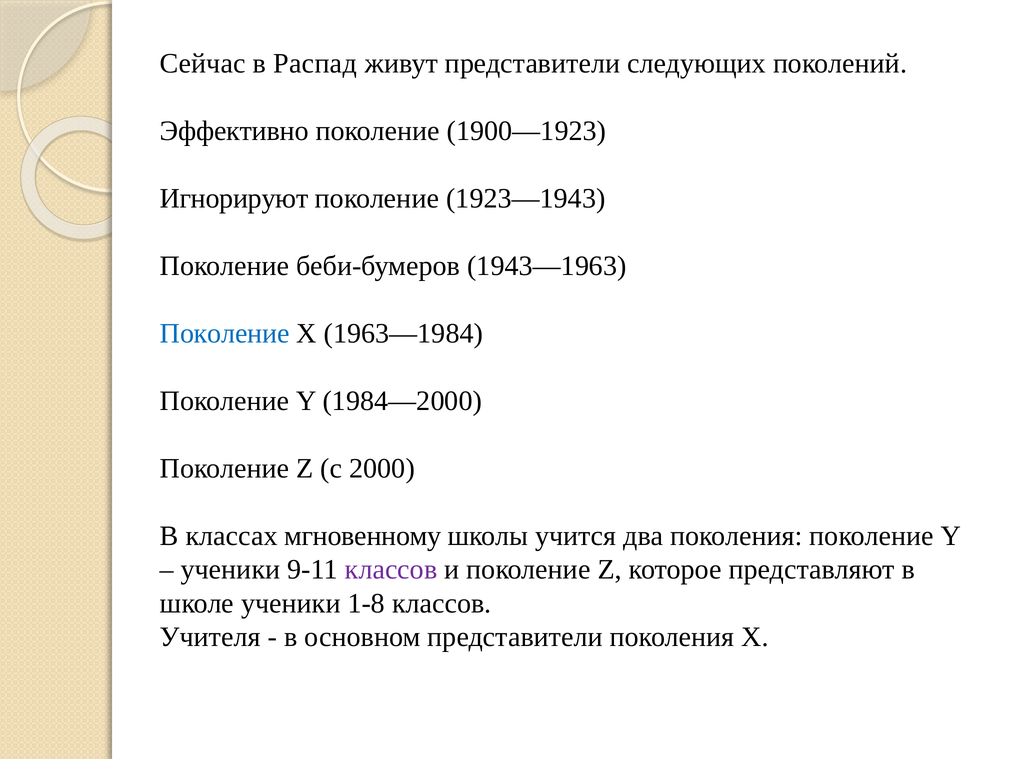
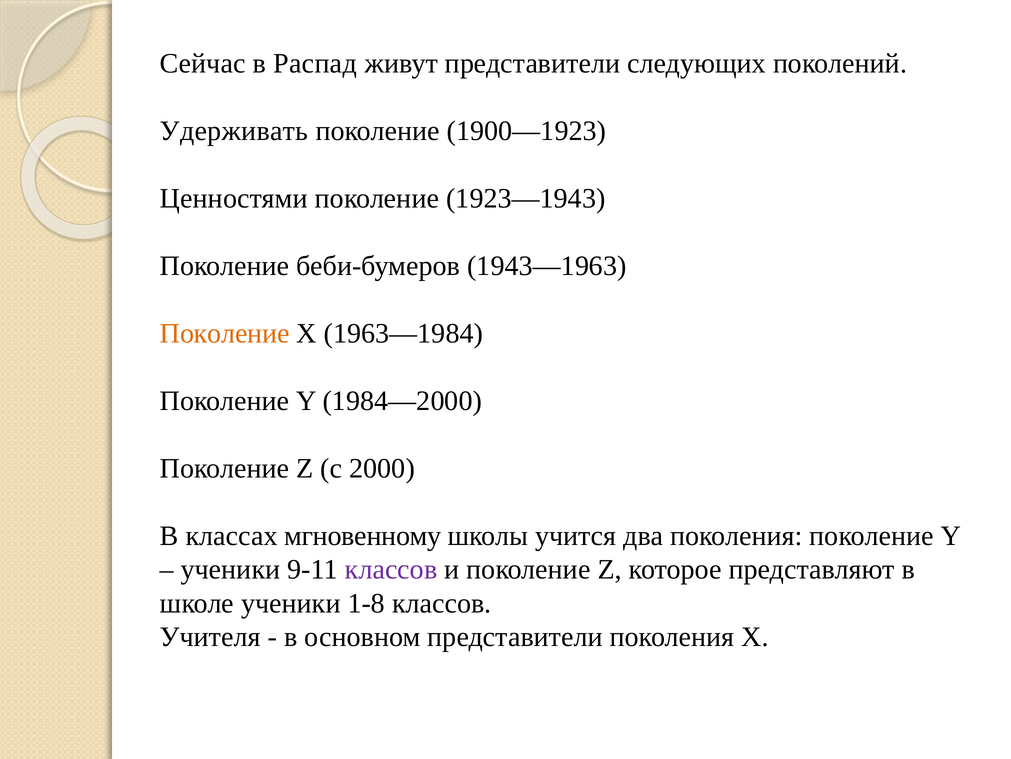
Эффективно: Эффективно -> Удерживать
Игнорируют: Игнорируют -> Ценностями
Поколение at (225, 333) colour: blue -> orange
